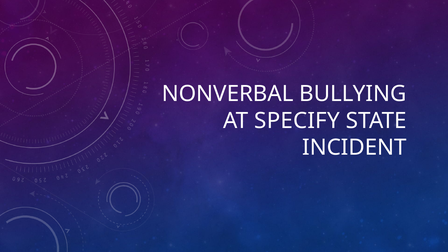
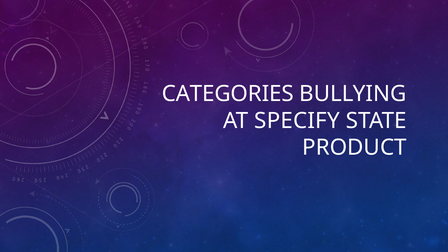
NONVERBAL: NONVERBAL -> CATEGORIES
INCIDENT: INCIDENT -> PRODUCT
